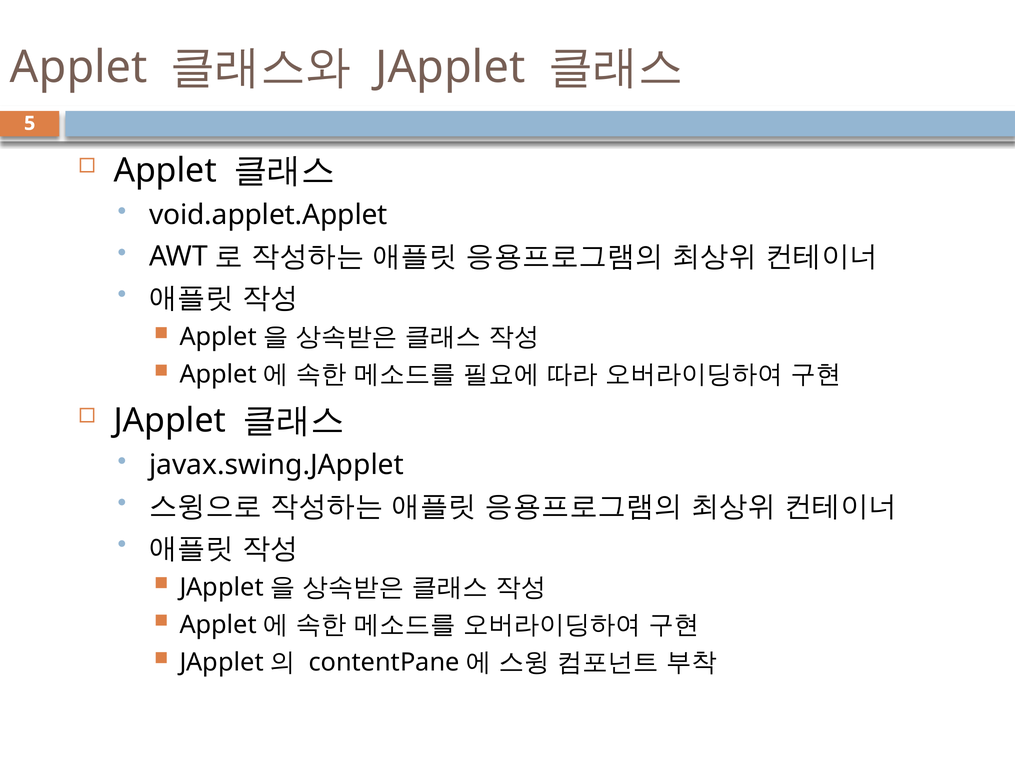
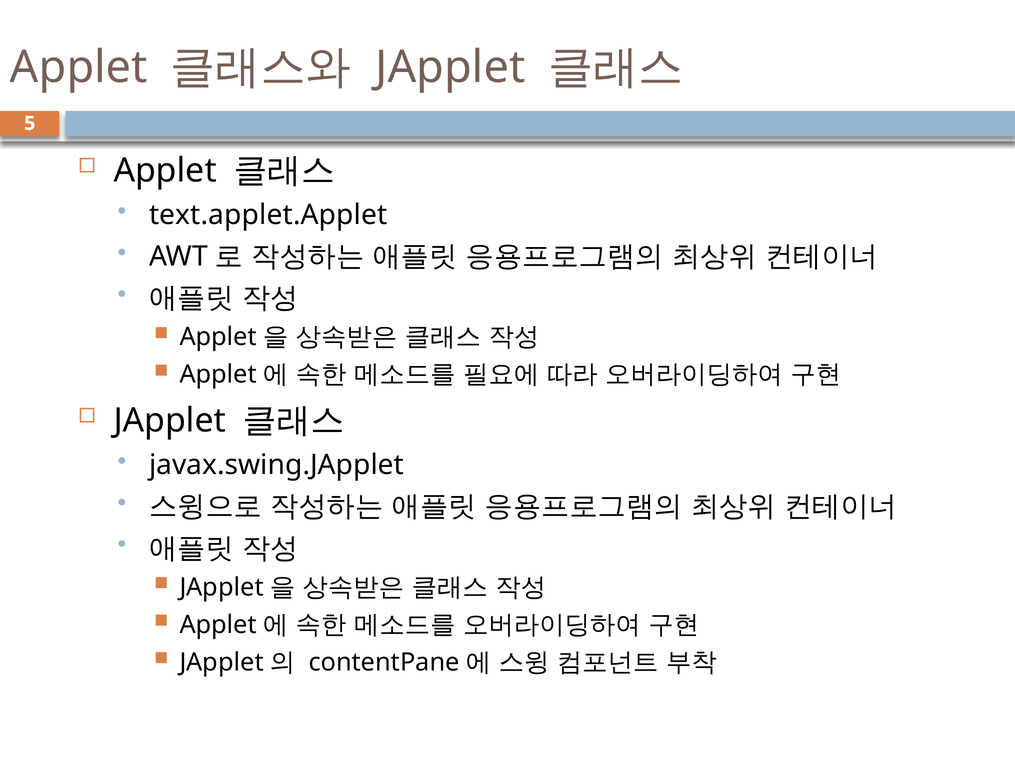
void.applet.Applet: void.applet.Applet -> text.applet.Applet
